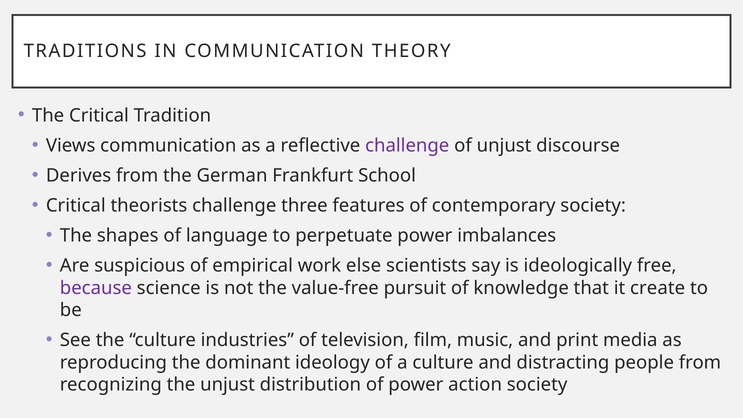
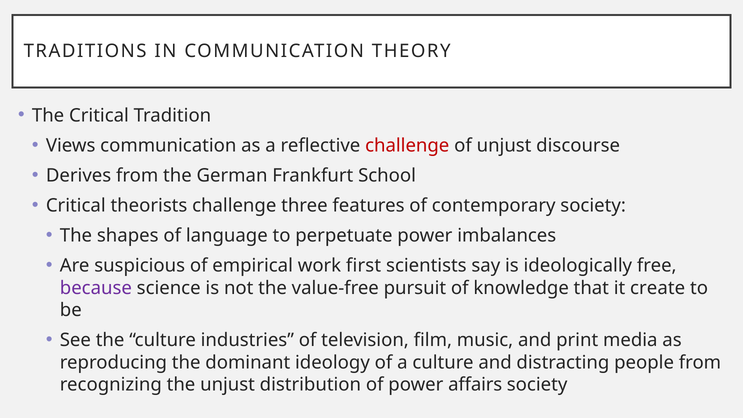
challenge at (407, 145) colour: purple -> red
else: else -> first
action: action -> affairs
